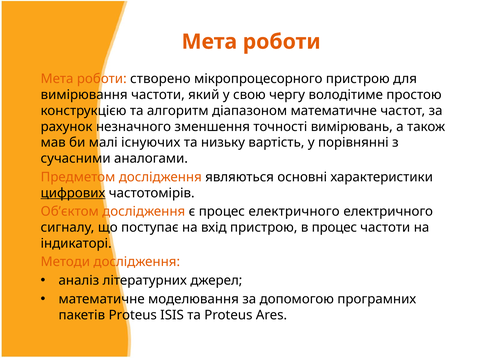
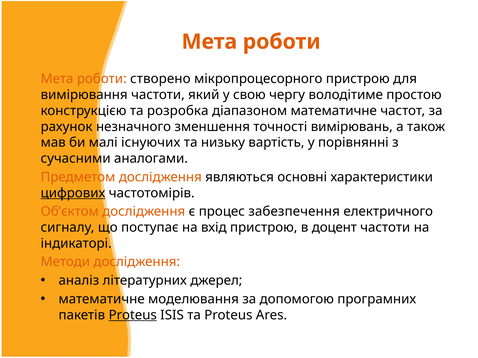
алгоритм: алгоритм -> розробка
процес електричного: електричного -> забезпечення
в процес: процес -> доцент
Proteus at (133, 315) underline: none -> present
